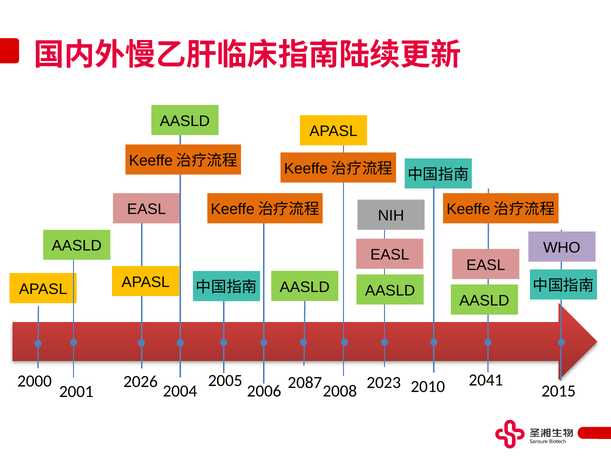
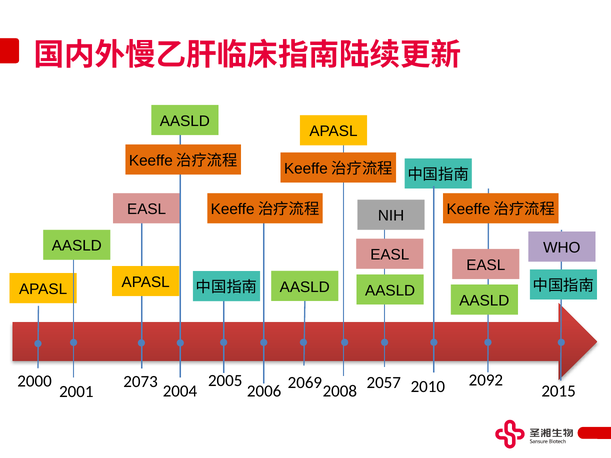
2026: 2026 -> 2073
2087: 2087 -> 2069
2023: 2023 -> 2057
2041: 2041 -> 2092
